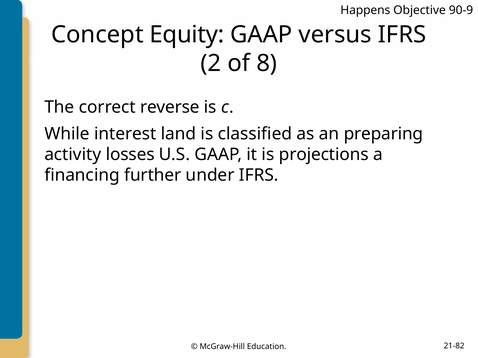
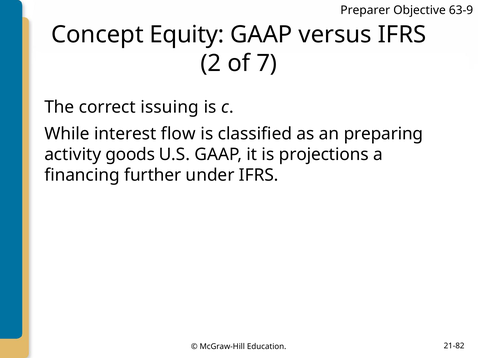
Happens: Happens -> Preparer
90-9: 90-9 -> 63-9
8: 8 -> 7
reverse: reverse -> issuing
land: land -> flow
losses: losses -> goods
